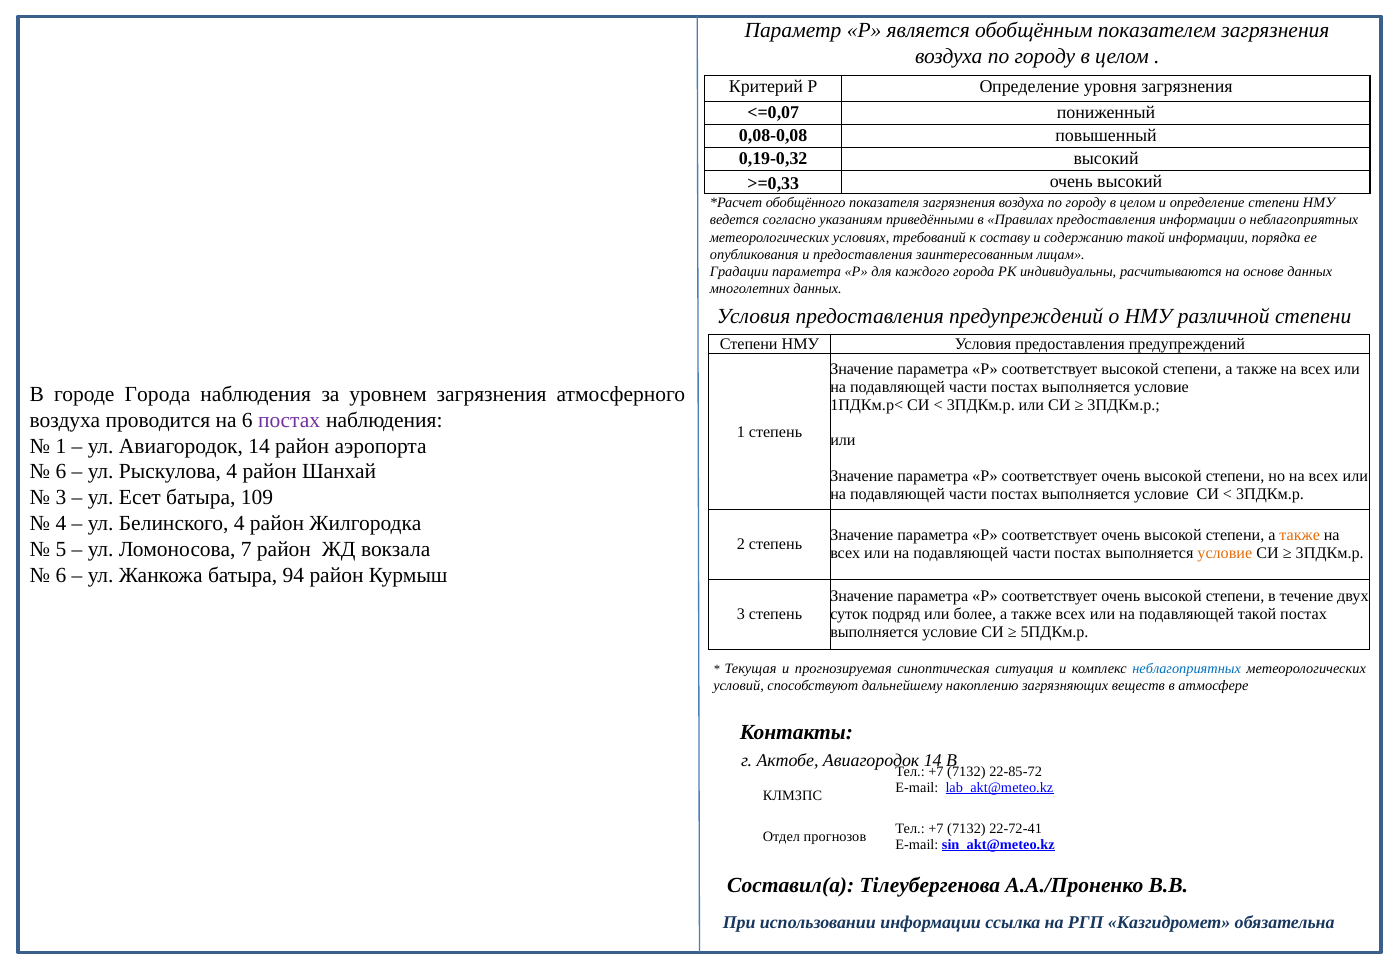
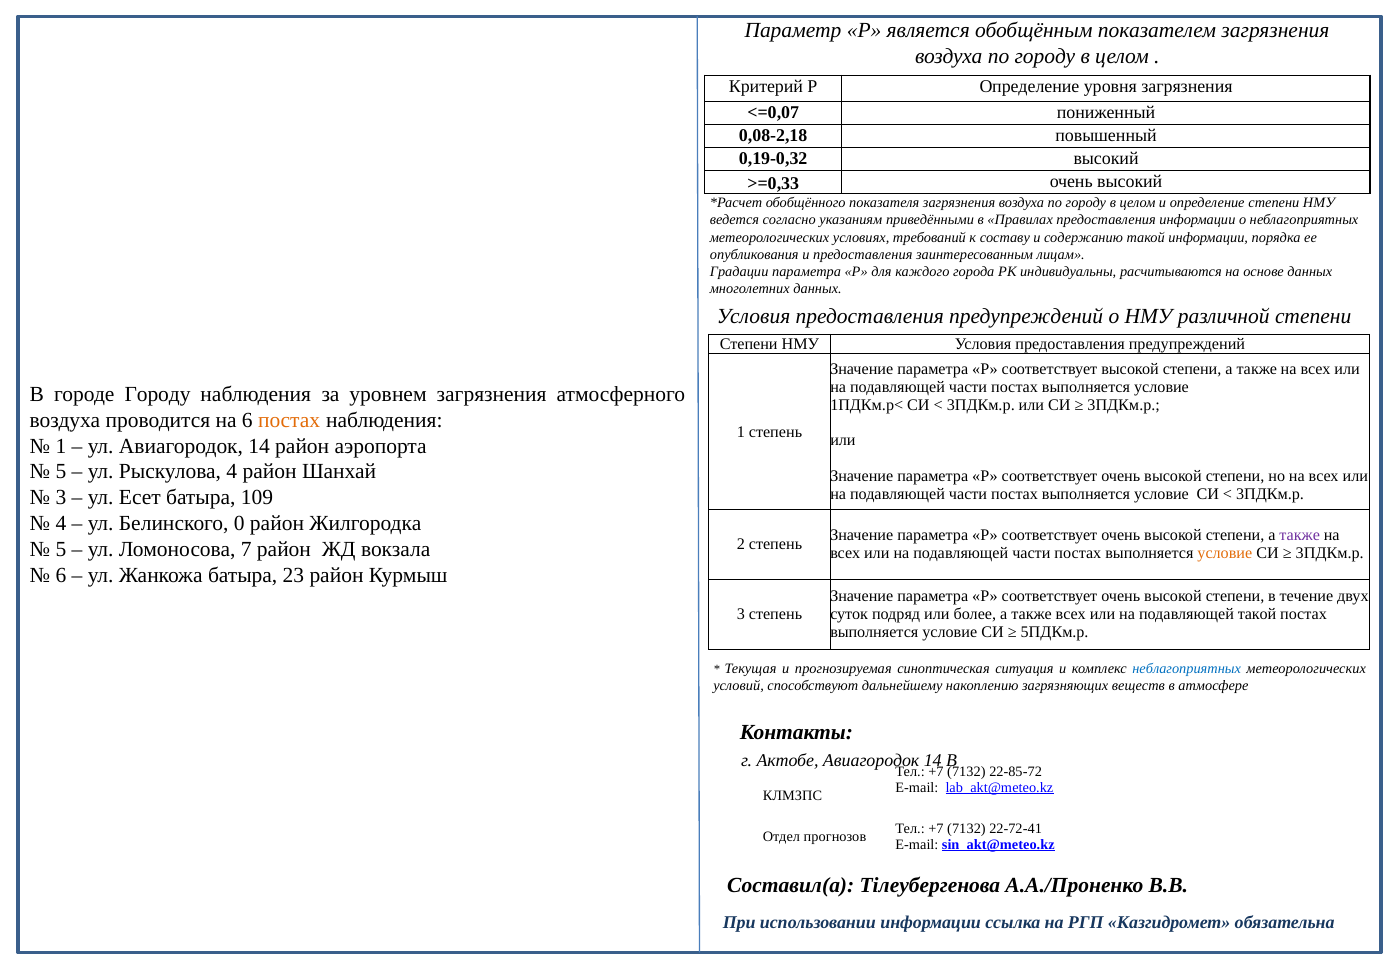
0,08-0,08: 0,08-0,08 -> 0,08-2,18
городе Города: Города -> Городу
постах at (289, 420) colour: purple -> orange
6 at (61, 472): 6 -> 5
Белинского 4: 4 -> 0
также at (1300, 535) colour: orange -> purple
94: 94 -> 23
